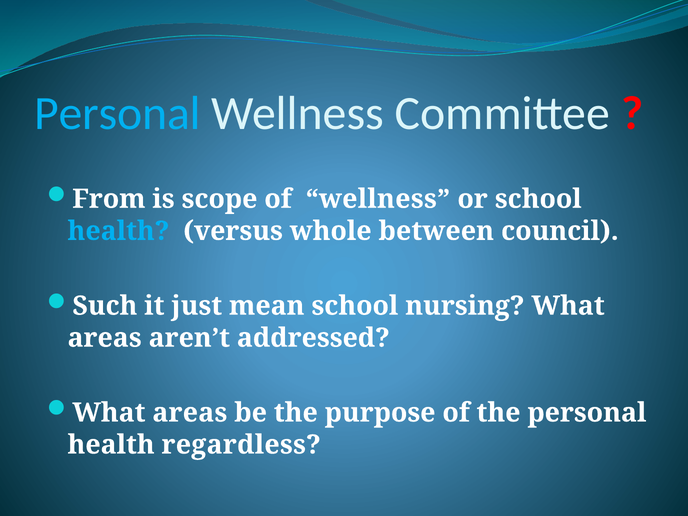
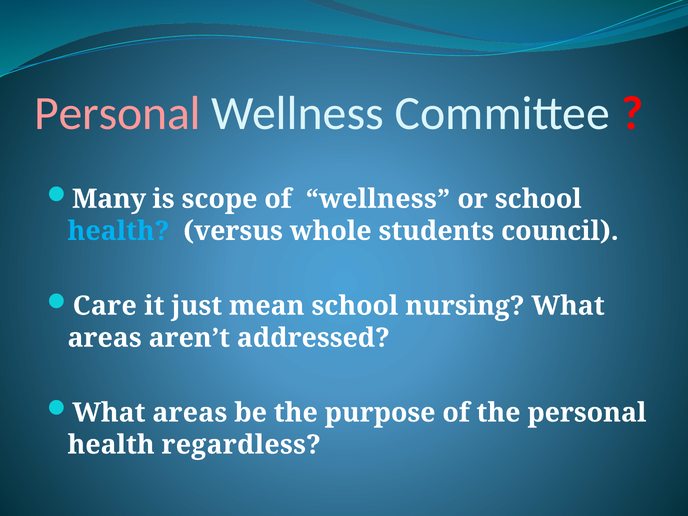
Personal at (118, 114) colour: light blue -> pink
From: From -> Many
between: between -> students
Such: Such -> Care
